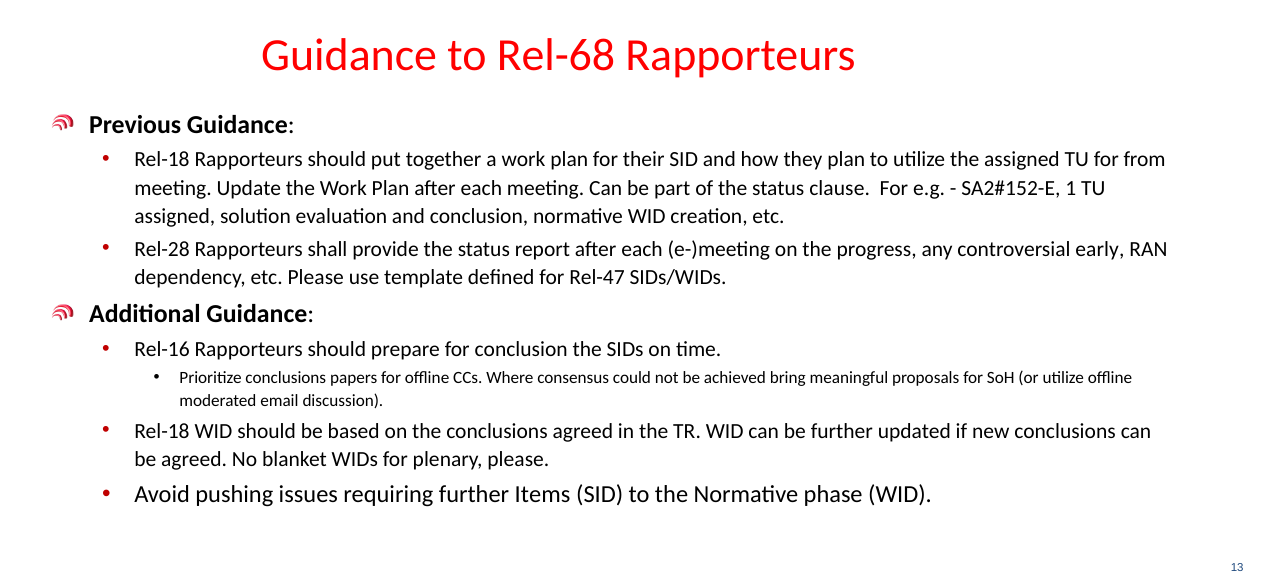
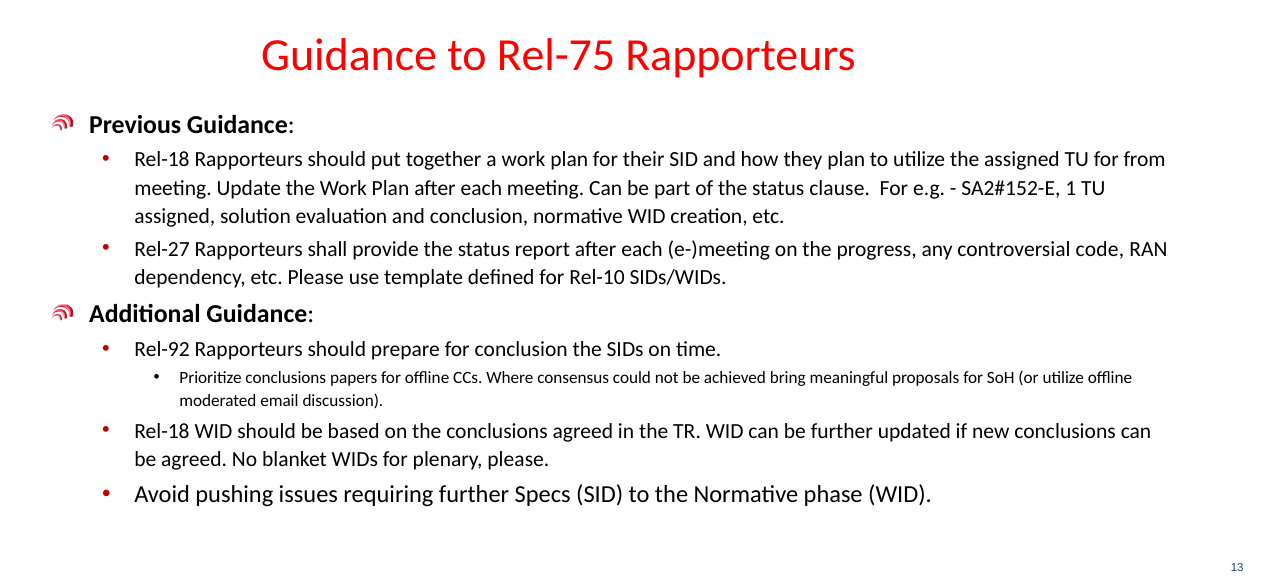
Rel-68: Rel-68 -> Rel-75
Rel-28: Rel-28 -> Rel-27
early: early -> code
Rel-47: Rel-47 -> Rel-10
Rel-16: Rel-16 -> Rel-92
Items: Items -> Specs
